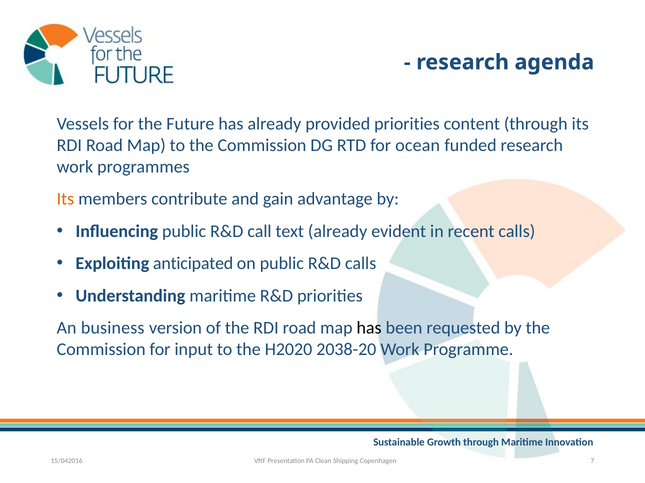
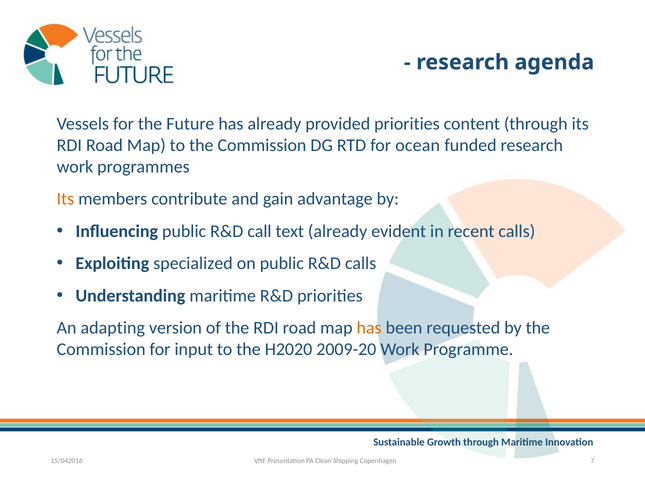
anticipated: anticipated -> specialized
business: business -> adapting
has at (369, 328) colour: black -> orange
2038-20: 2038-20 -> 2009-20
